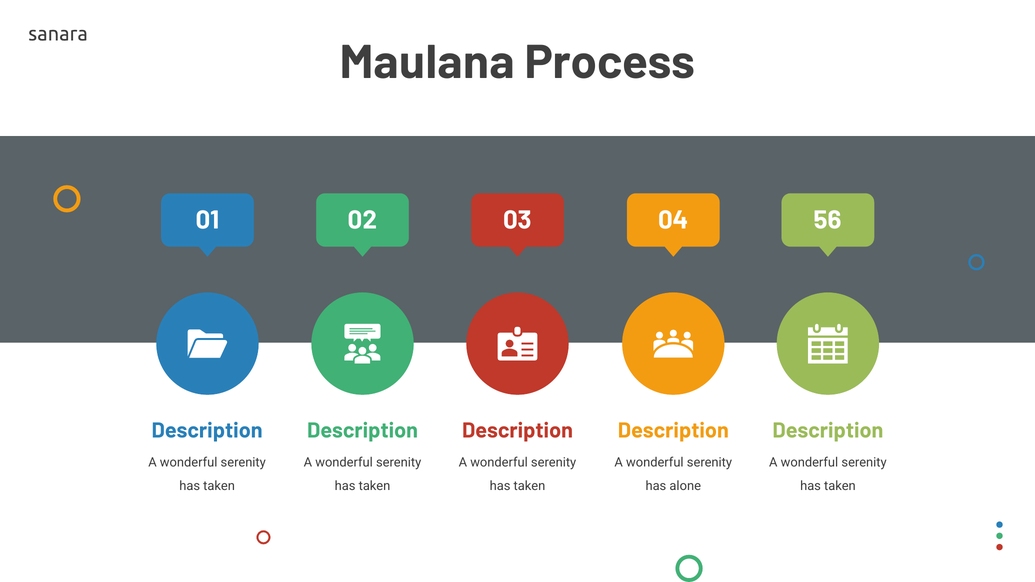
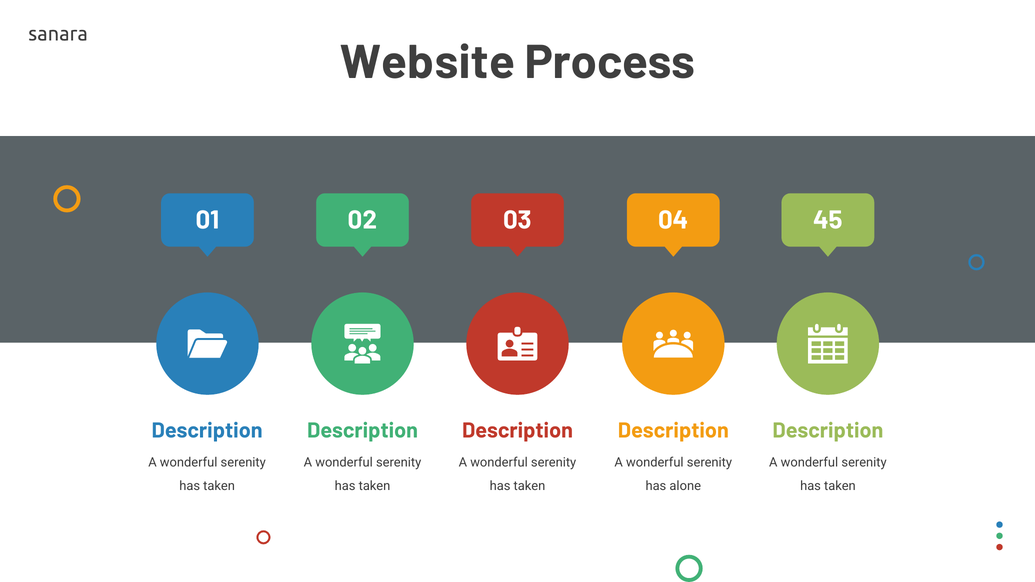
Maulana: Maulana -> Website
56: 56 -> 45
